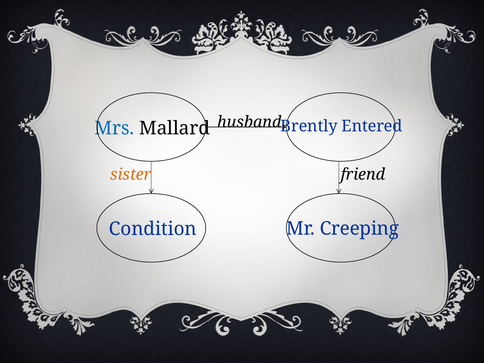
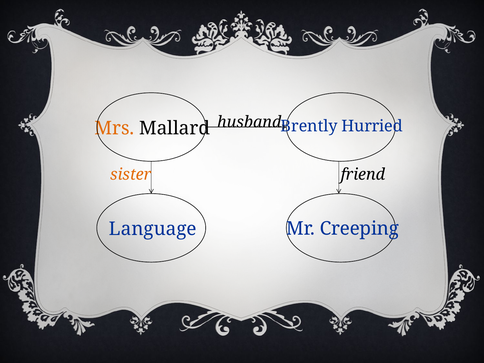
Entered: Entered -> Hurried
Mrs colour: blue -> orange
Condition: Condition -> Language
